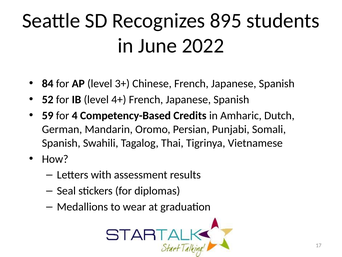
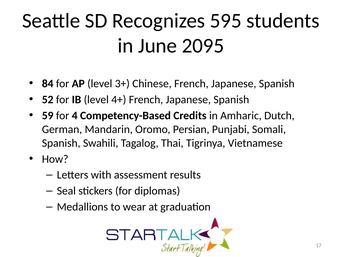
895: 895 -> 595
2022: 2022 -> 2095
